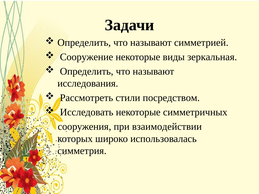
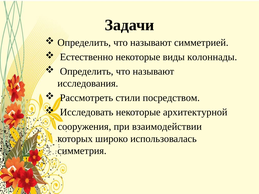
Сооружение: Сооружение -> Естественно
зеркальная: зеркальная -> колоннады
симметричных: симметричных -> архитектурной
